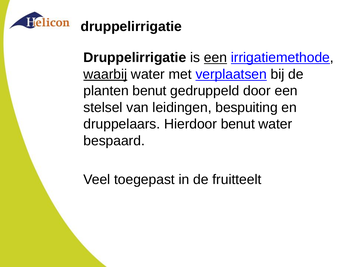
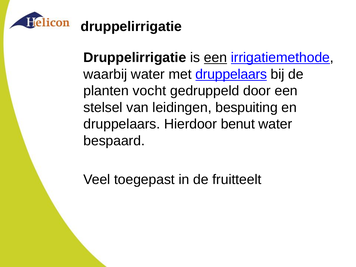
waarbij underline: present -> none
met verplaatsen: verplaatsen -> druppelaars
planten benut: benut -> vocht
